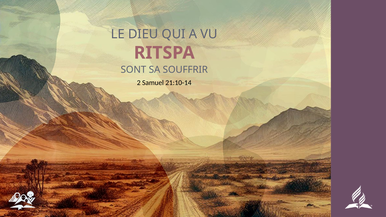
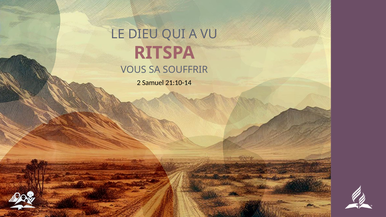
SONT: SONT -> VOUS
